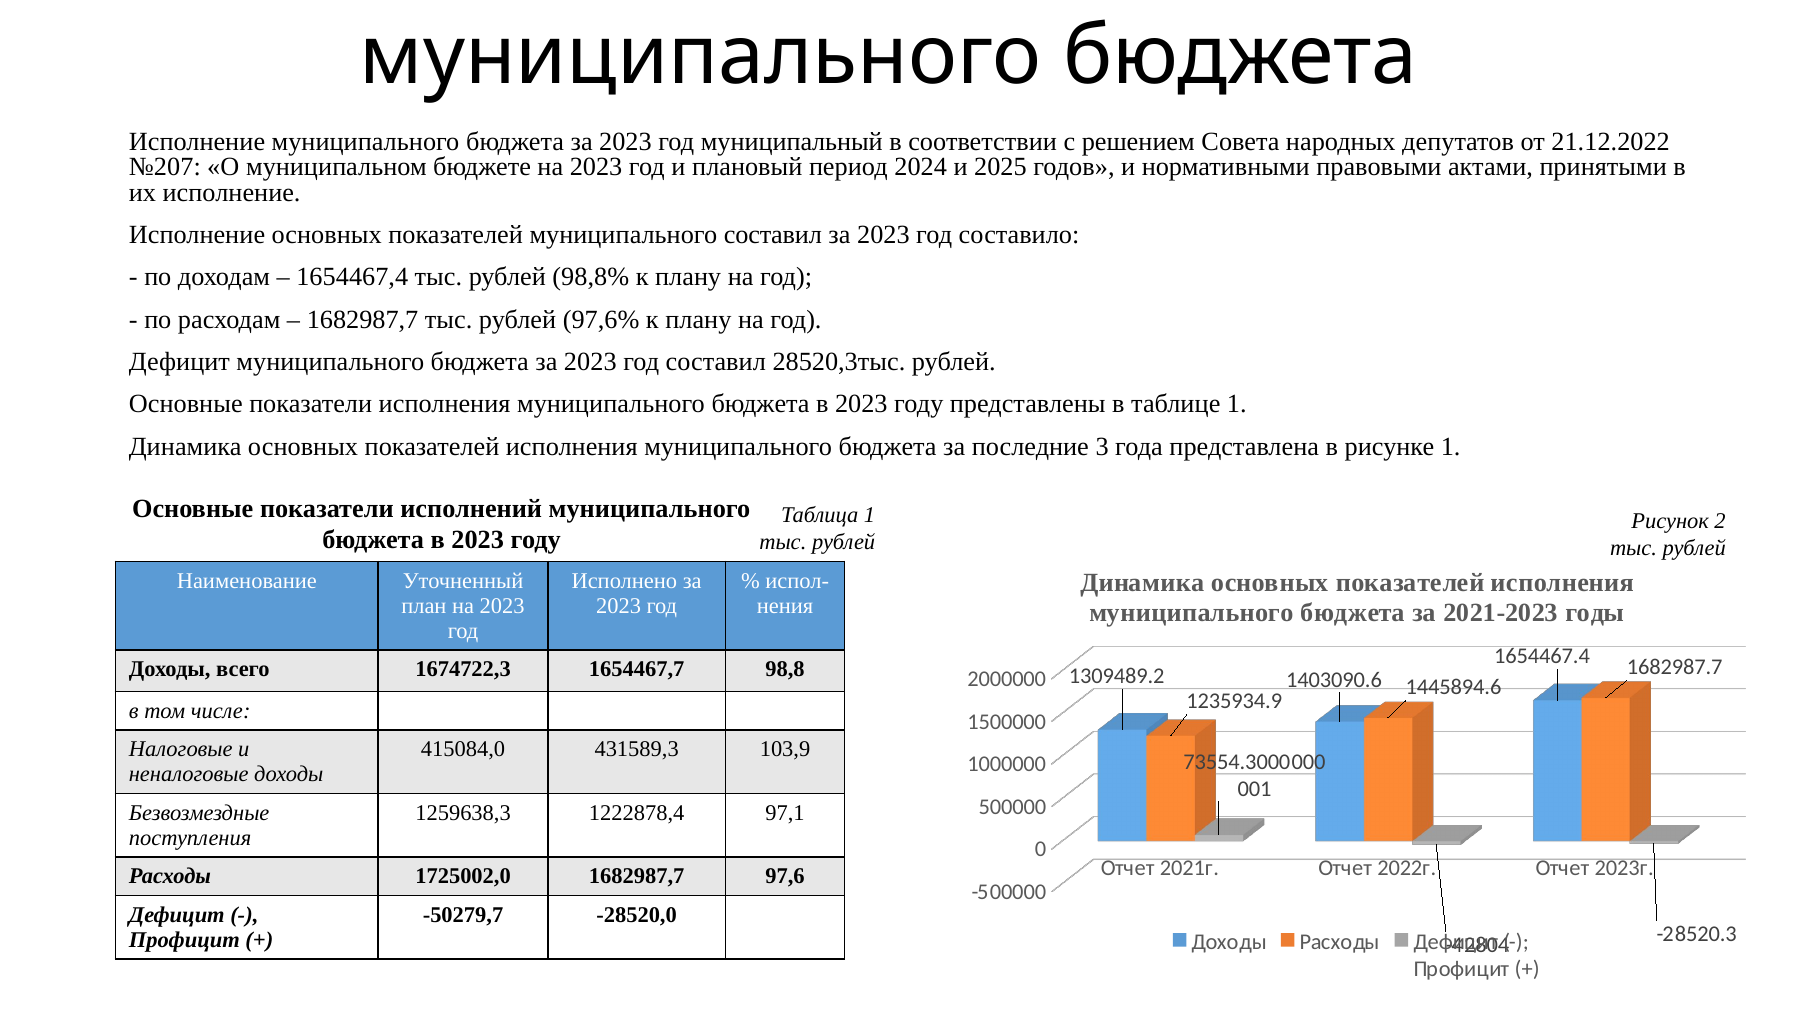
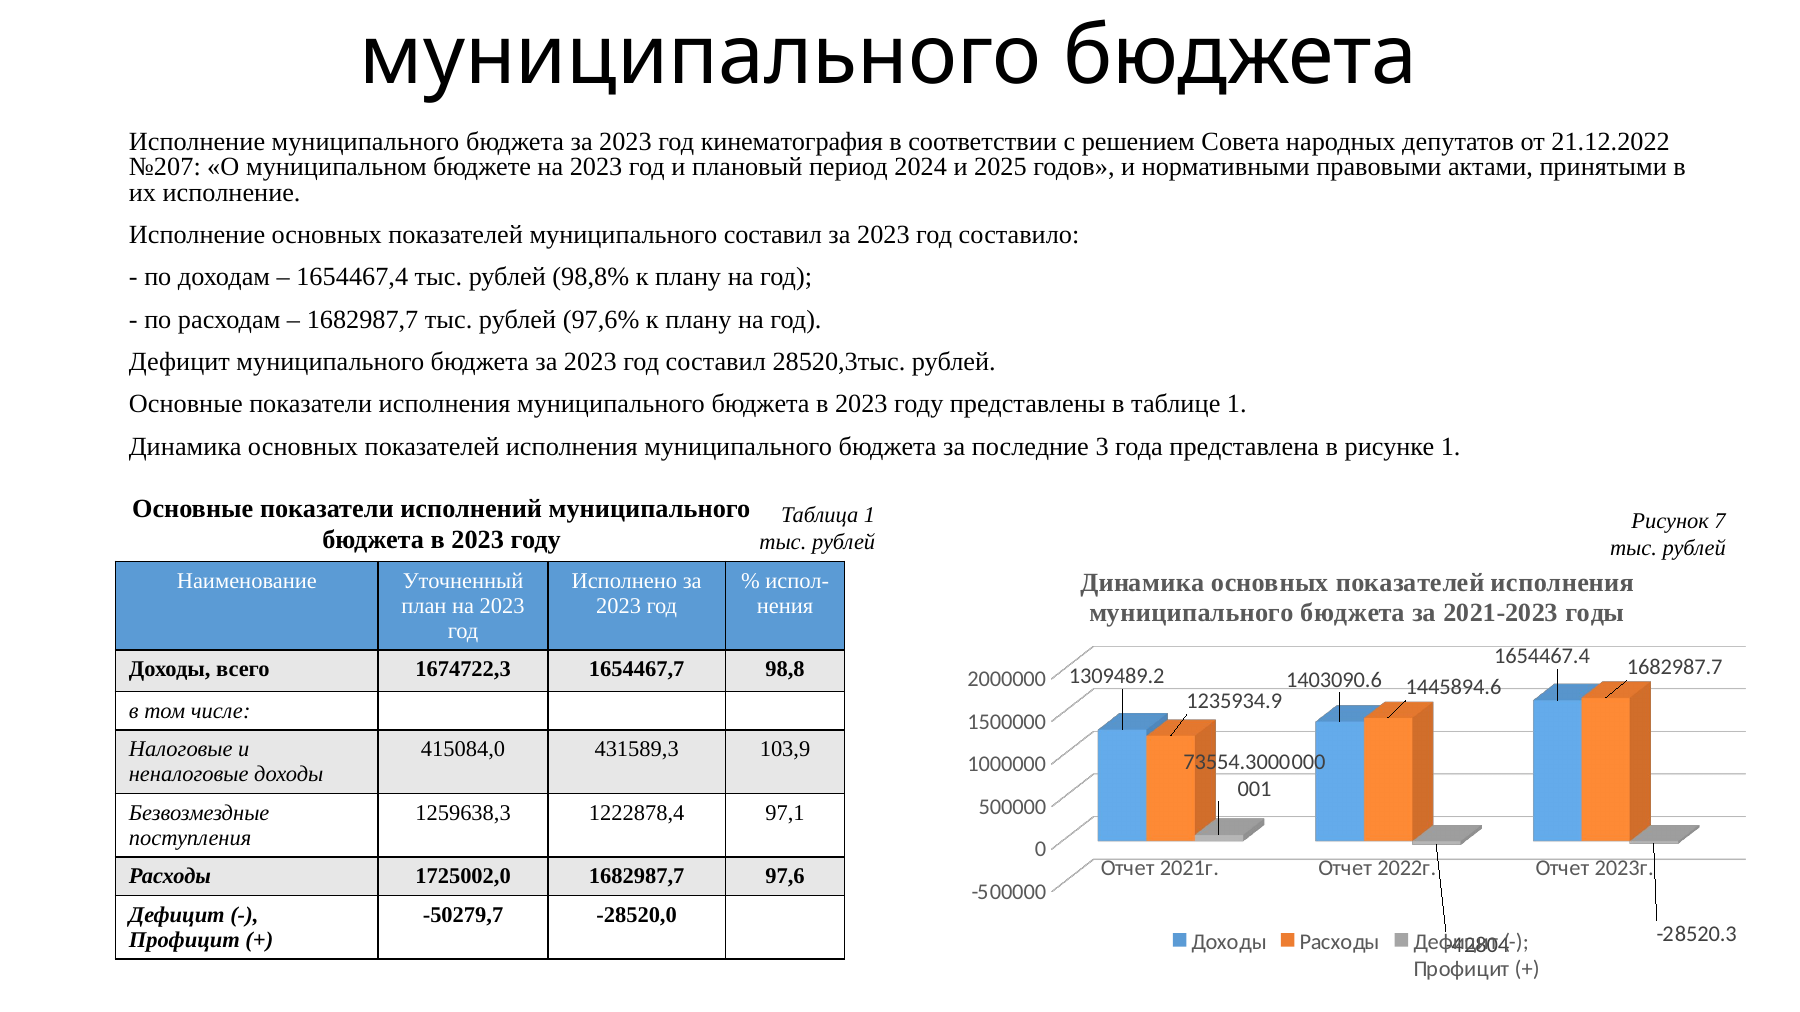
муниципальный: муниципальный -> кинематография
2: 2 -> 7
